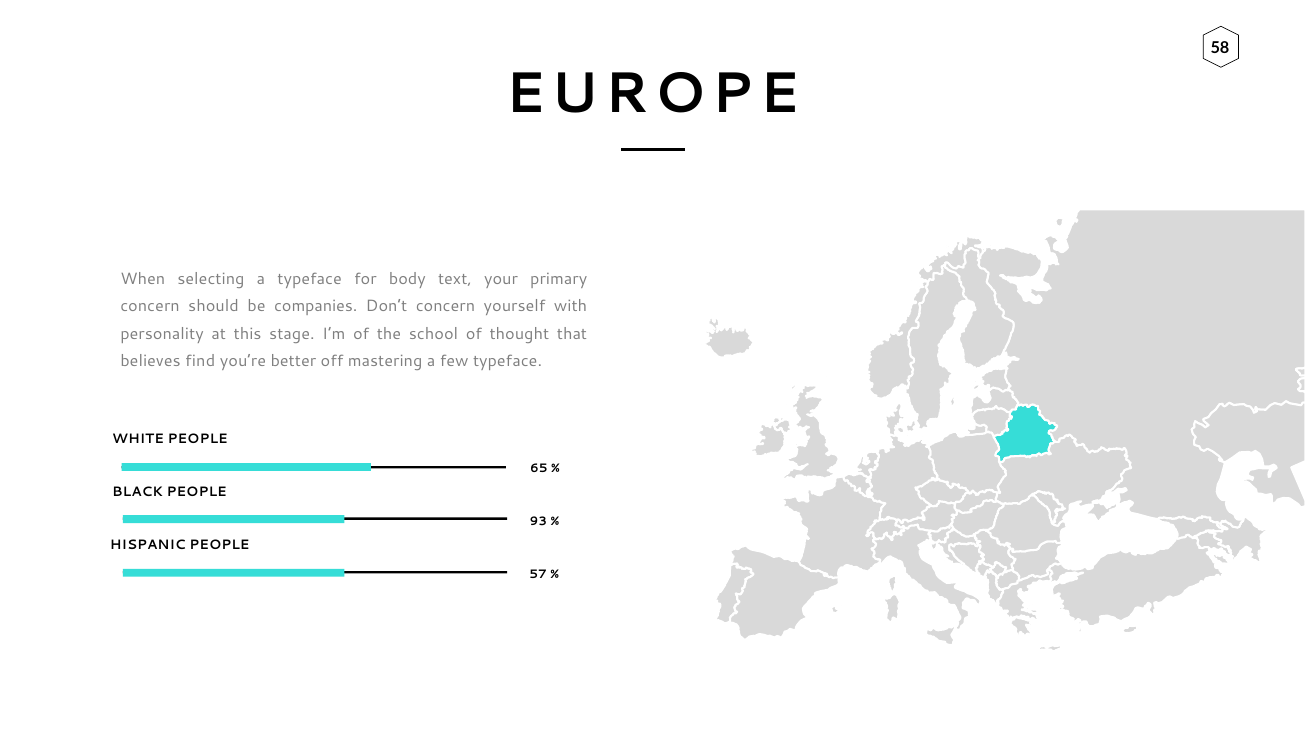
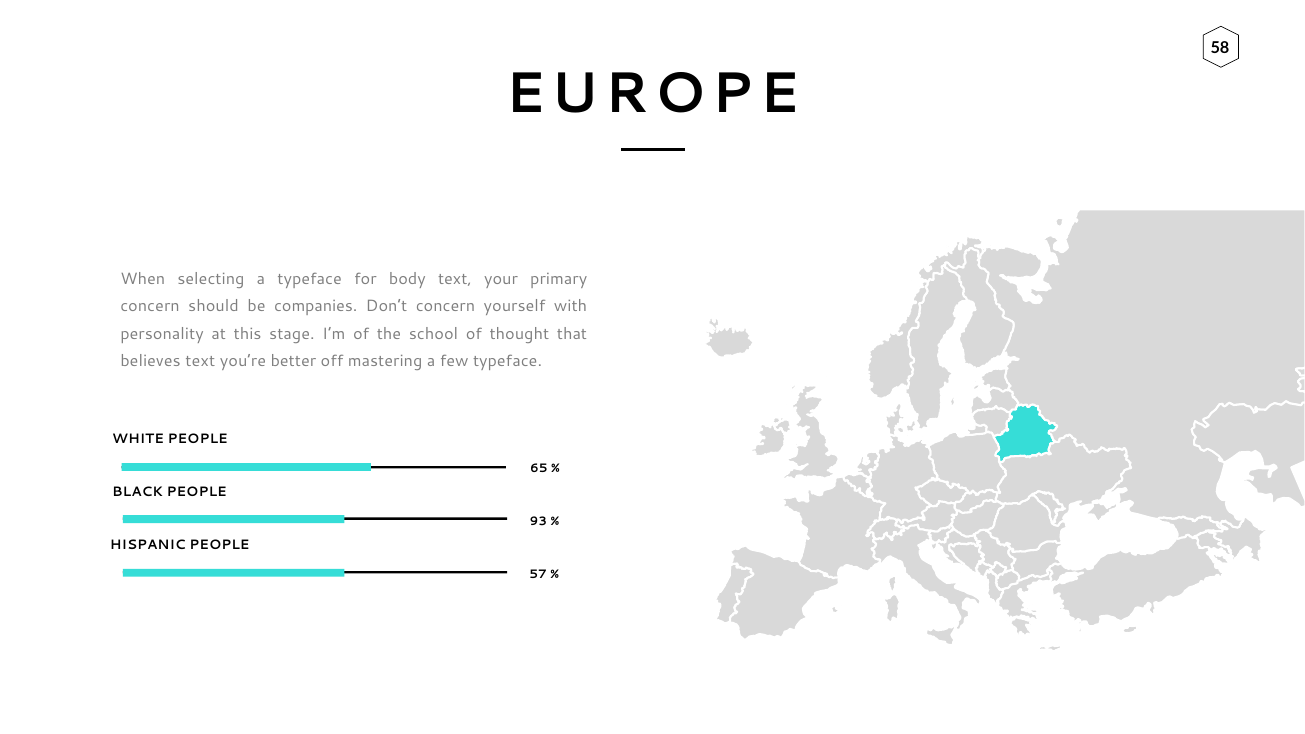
believes find: find -> text
